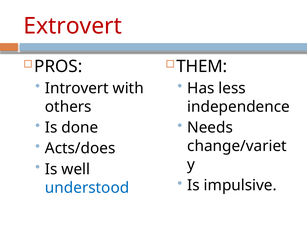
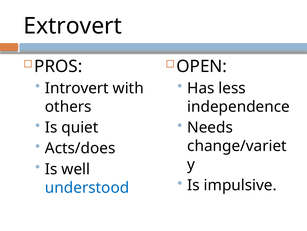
Extrovert colour: red -> black
THEM: THEM -> OPEN
done: done -> quiet
